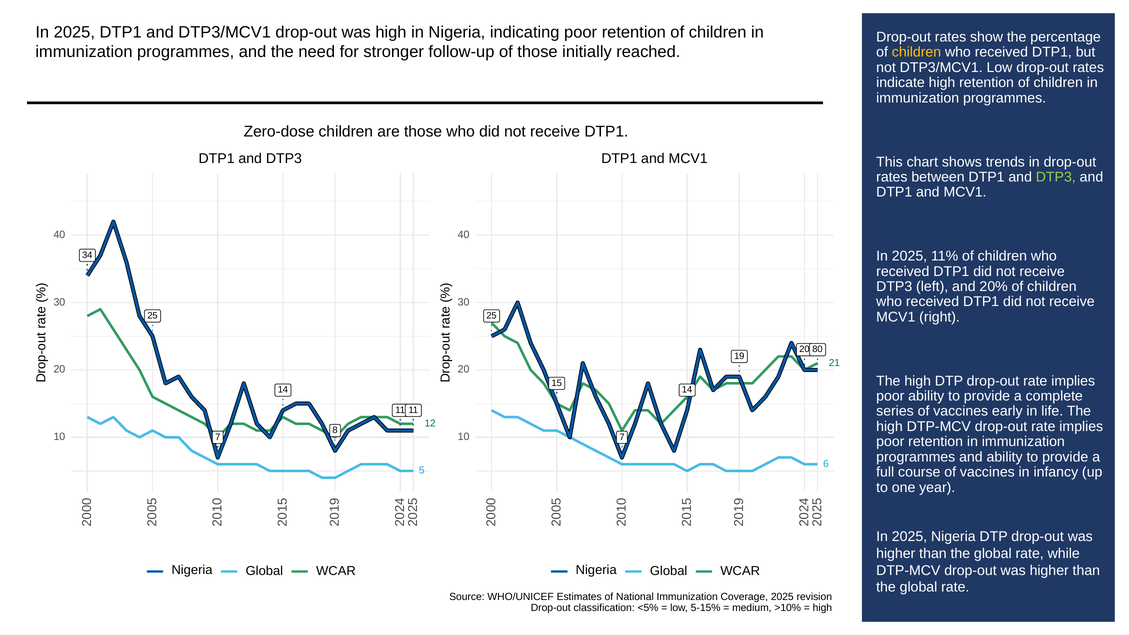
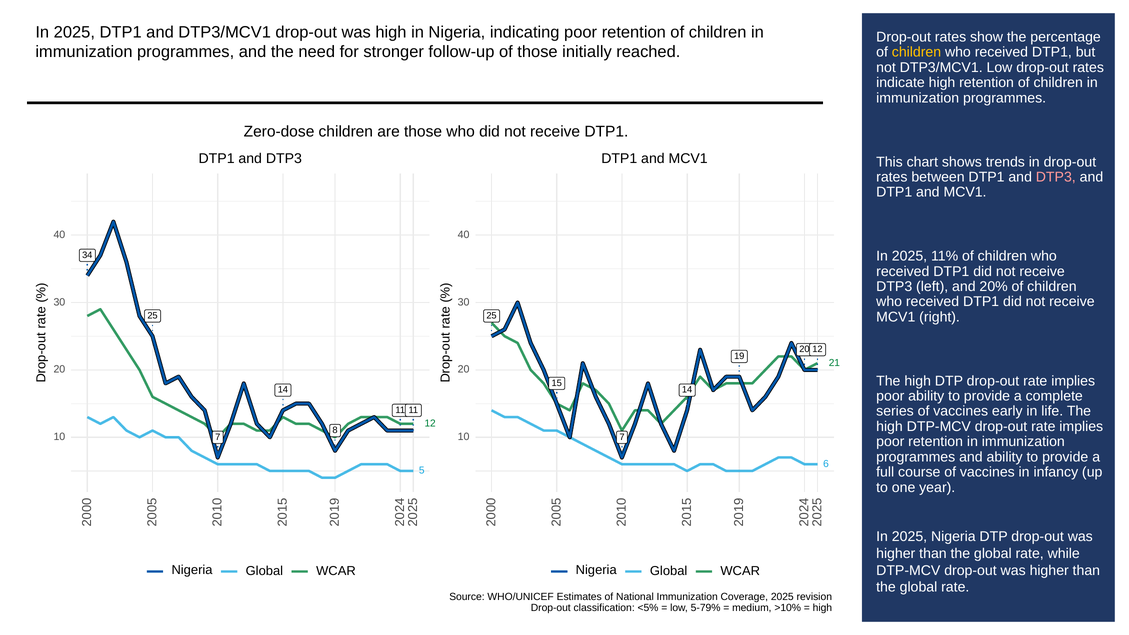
DTP3 at (1056, 177) colour: light green -> pink
20 80: 80 -> 12
5-15%: 5-15% -> 5-79%
